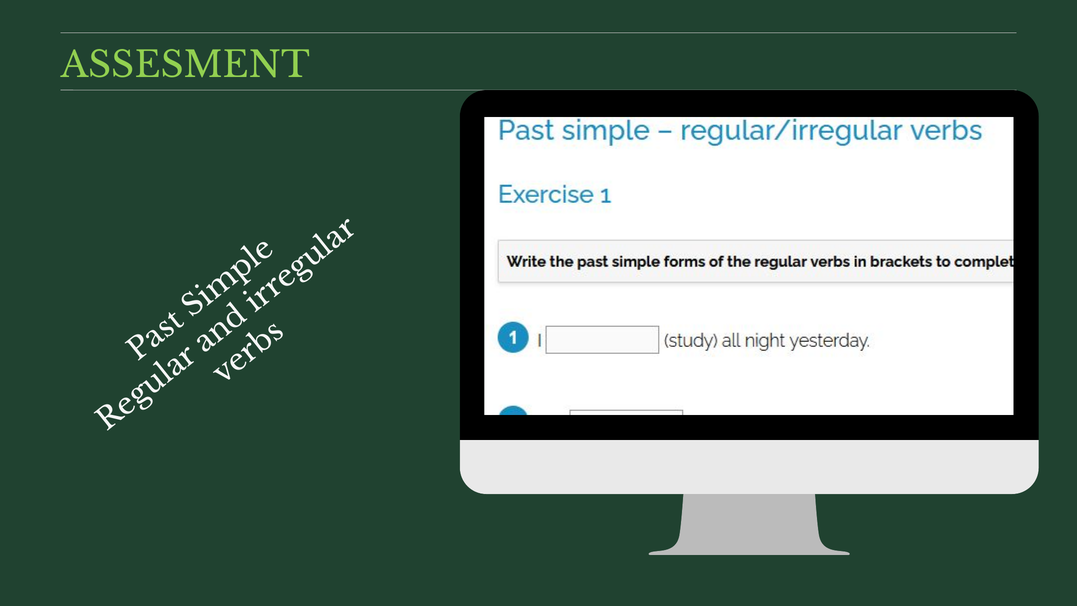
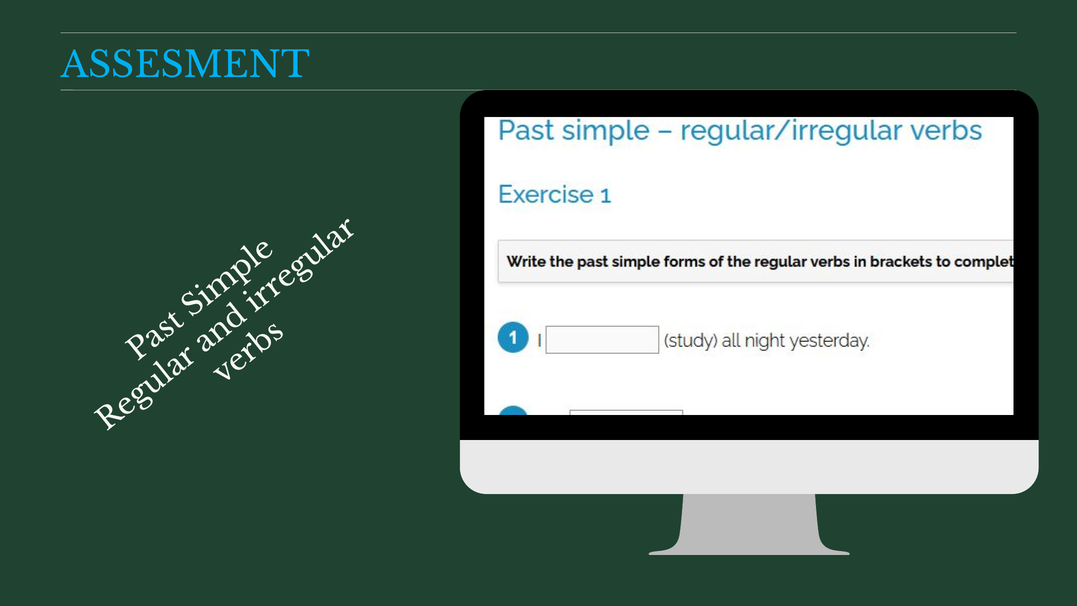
ASSESMENT colour: light green -> light blue
